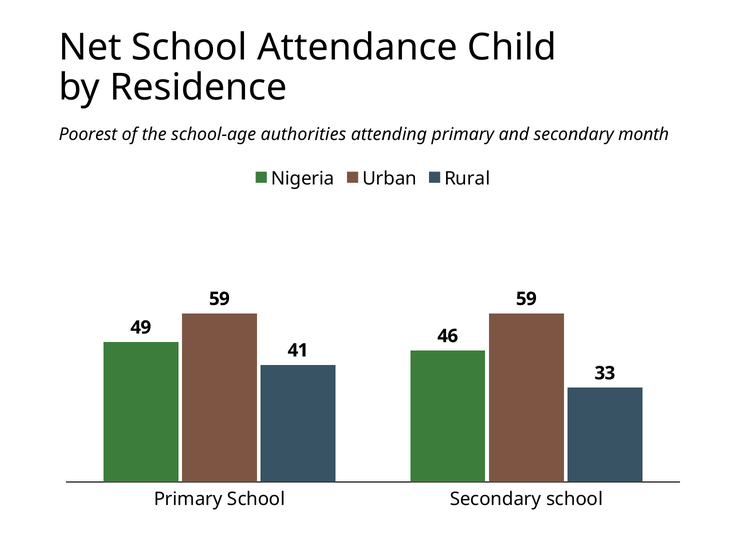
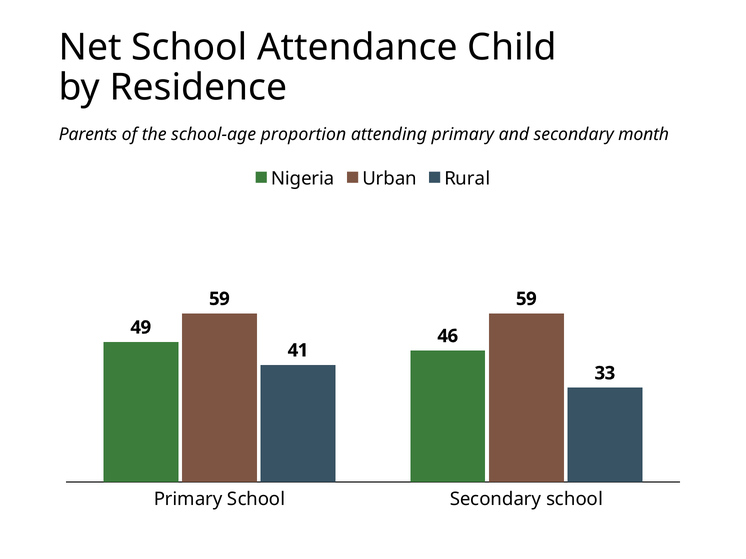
Poorest: Poorest -> Parents
authorities: authorities -> proportion
